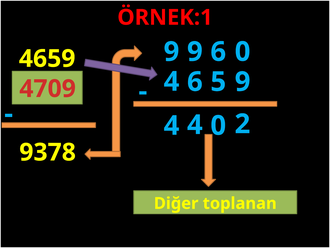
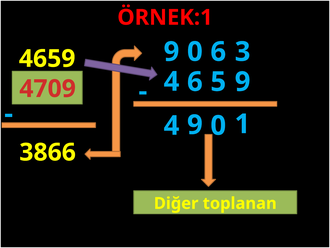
9 at (195, 52): 9 -> 0
6 0: 0 -> 3
4 4: 4 -> 9
2: 2 -> 1
9378: 9378 -> 3866
